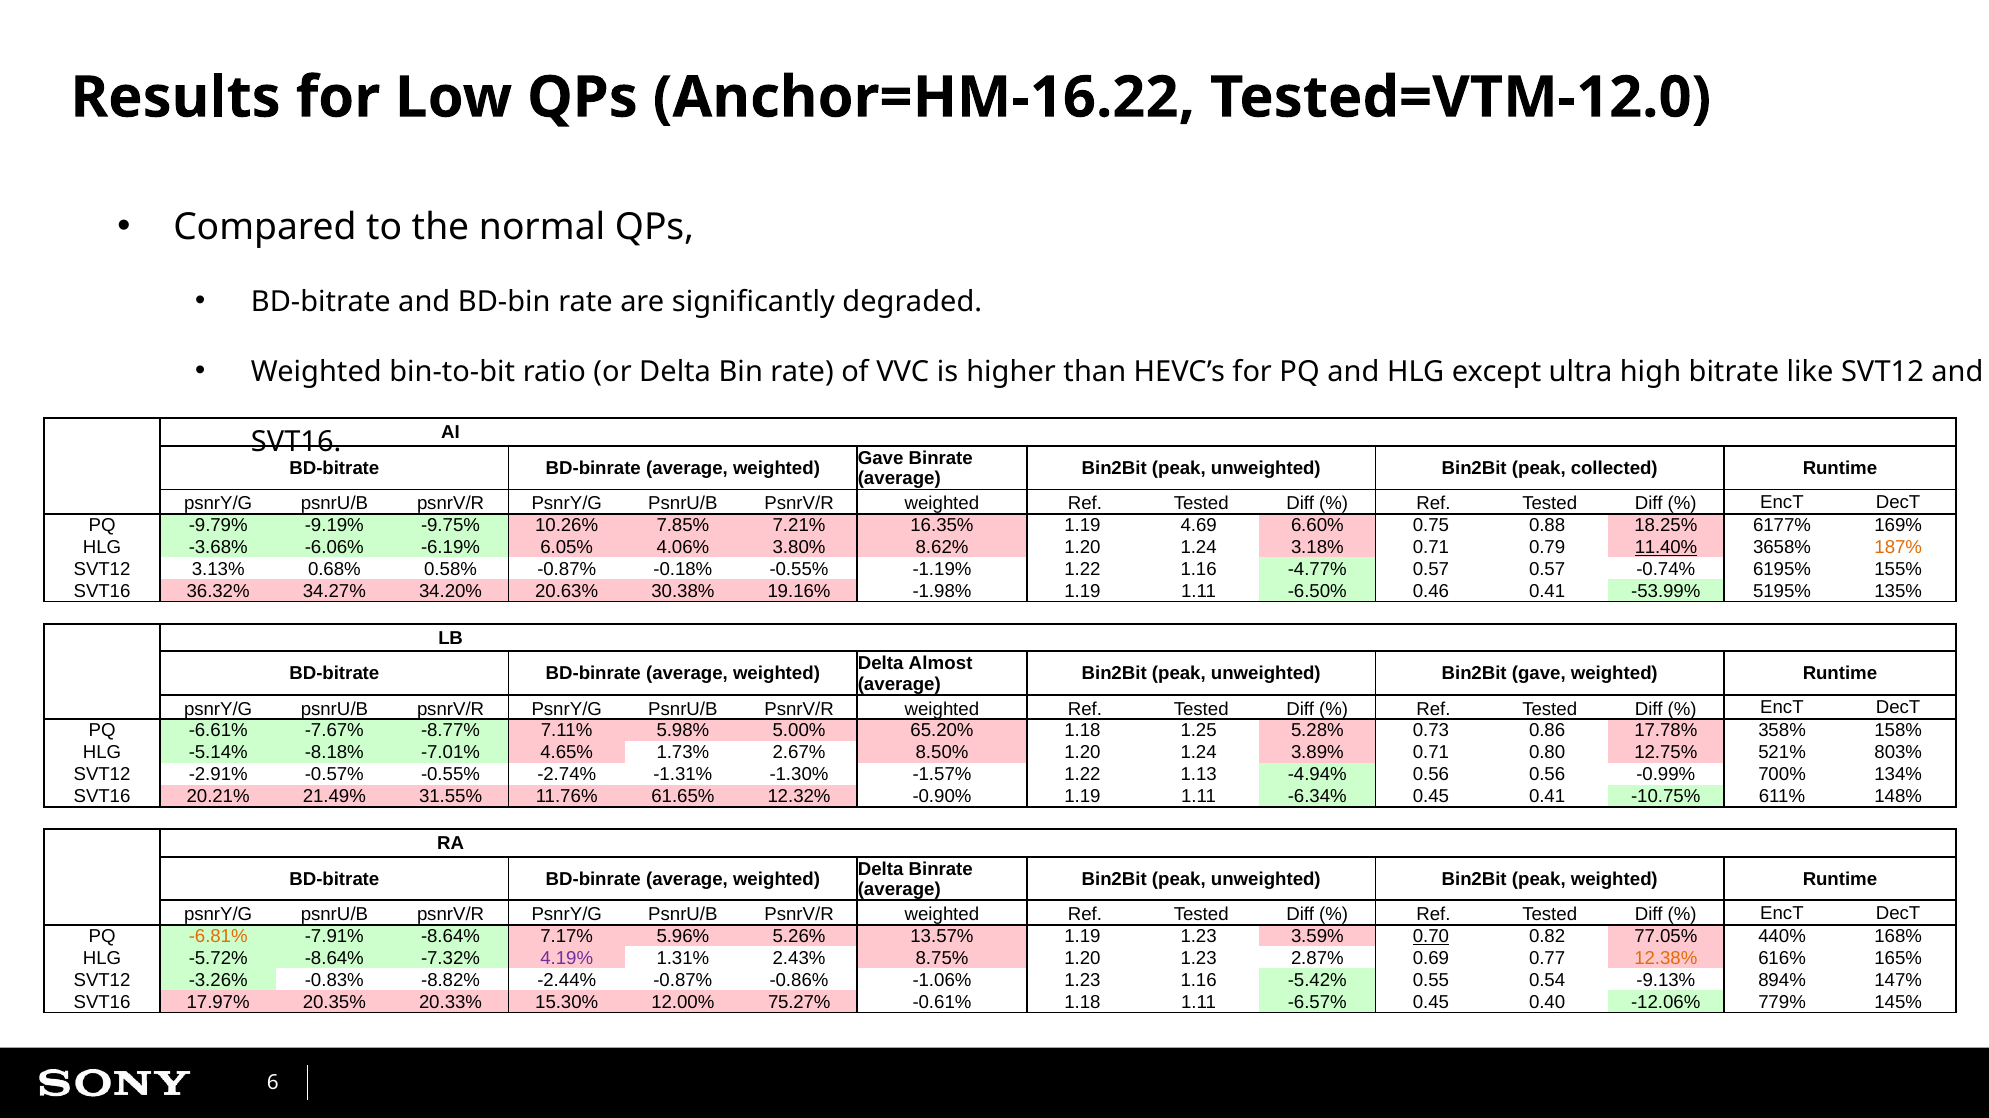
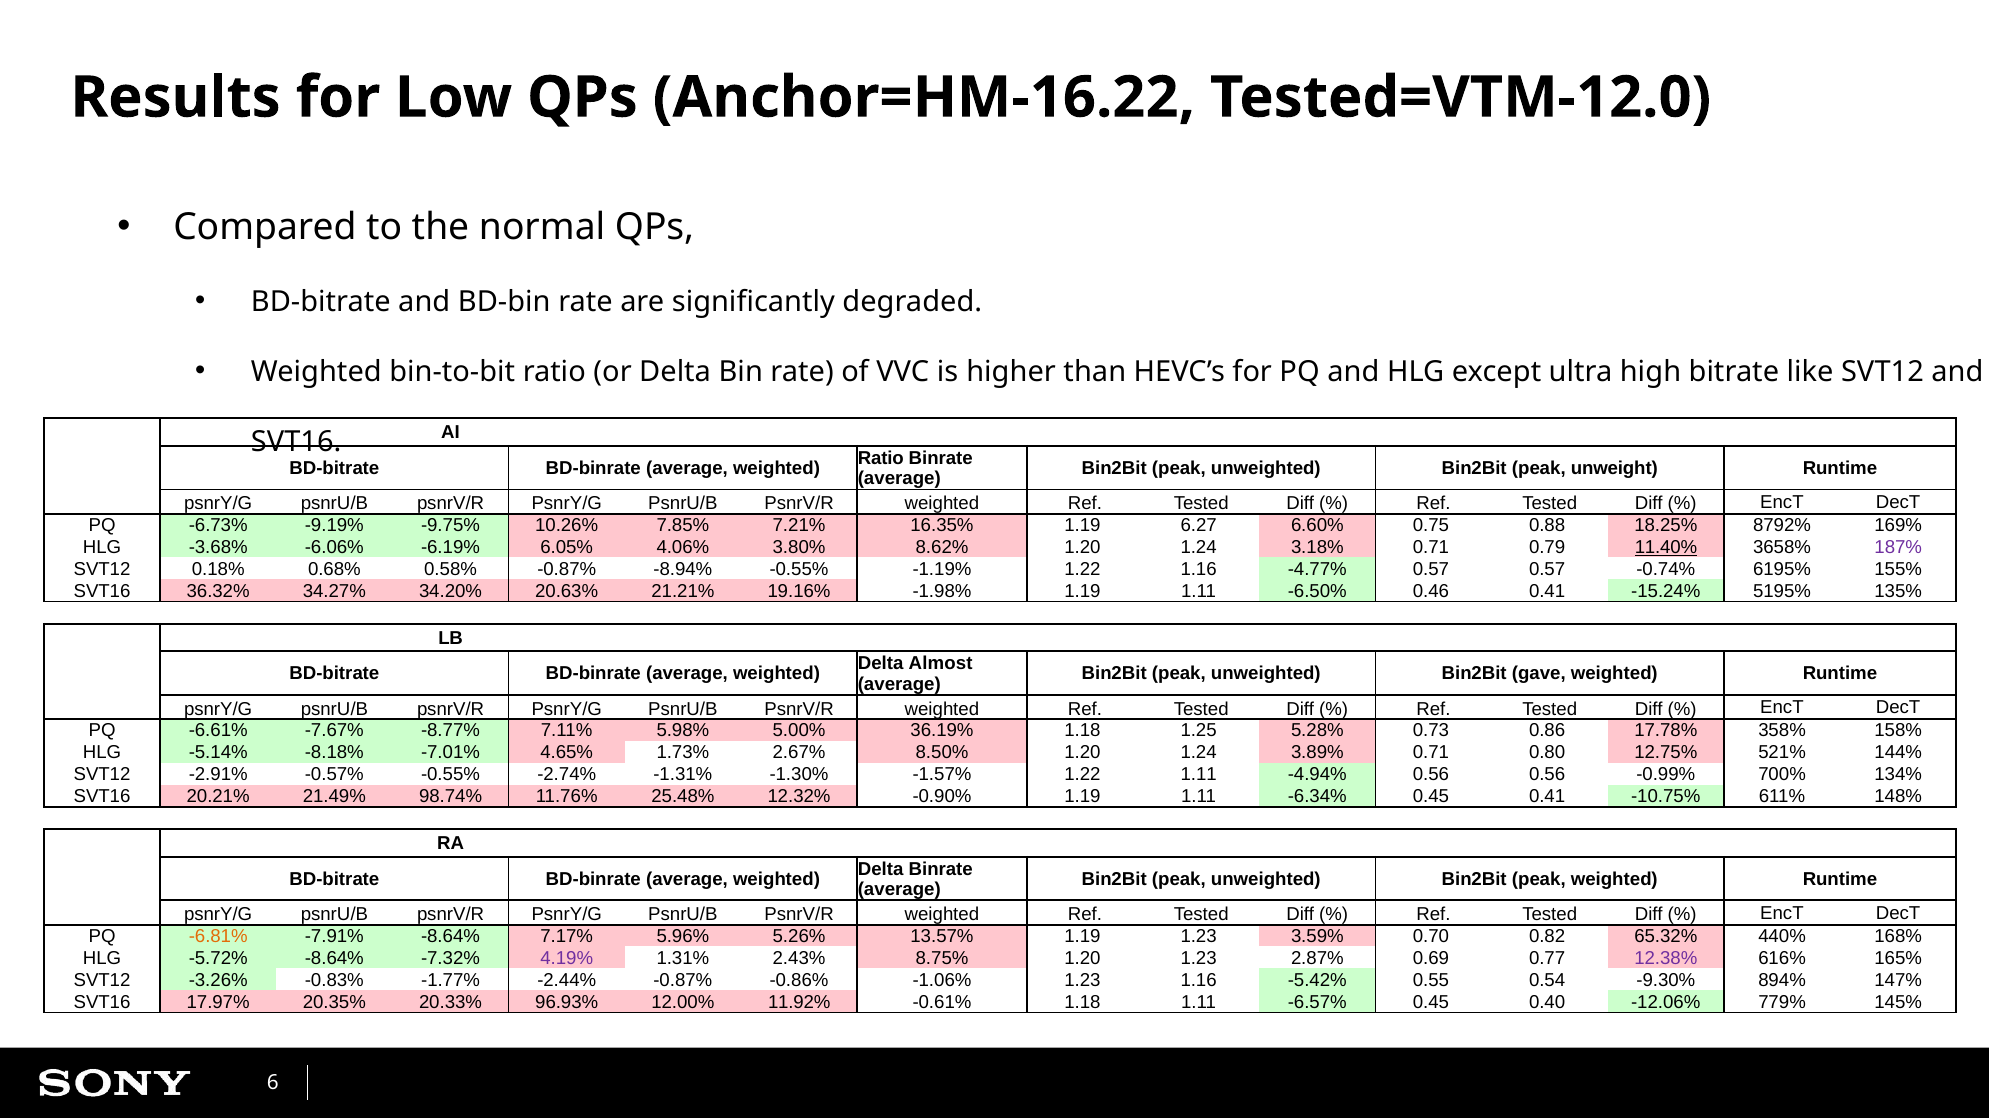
Gave at (881, 458): Gave -> Ratio
collected: collected -> unweight
-9.79%: -9.79% -> -6.73%
4.69: 4.69 -> 6.27
6177%: 6177% -> 8792%
187% colour: orange -> purple
3.13%: 3.13% -> 0.18%
-0.18%: -0.18% -> -8.94%
30.38%: 30.38% -> 21.21%
-53.99%: -53.99% -> -15.24%
65.20%: 65.20% -> 36.19%
803%: 803% -> 144%
1.22 1.13: 1.13 -> 1.11
31.55%: 31.55% -> 98.74%
61.65%: 61.65% -> 25.48%
0.70 underline: present -> none
77.05%: 77.05% -> 65.32%
12.38% colour: orange -> purple
-8.82%: -8.82% -> -1.77%
-9.13%: -9.13% -> -9.30%
15.30%: 15.30% -> 96.93%
75.27%: 75.27% -> 11.92%
